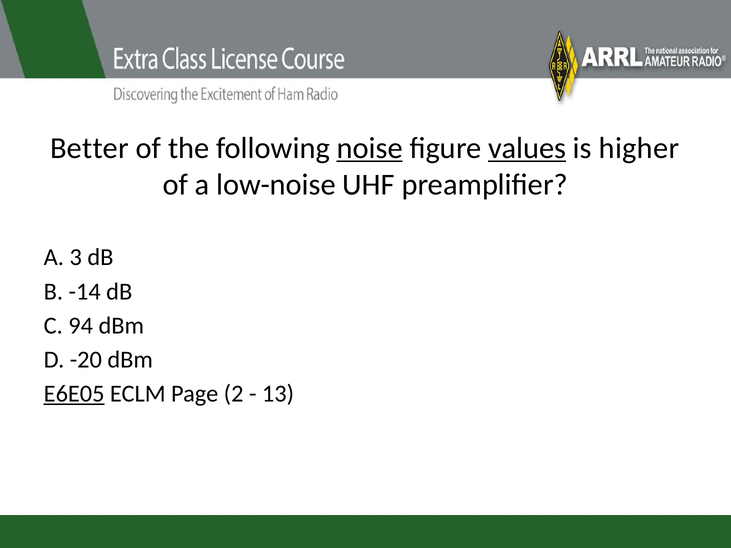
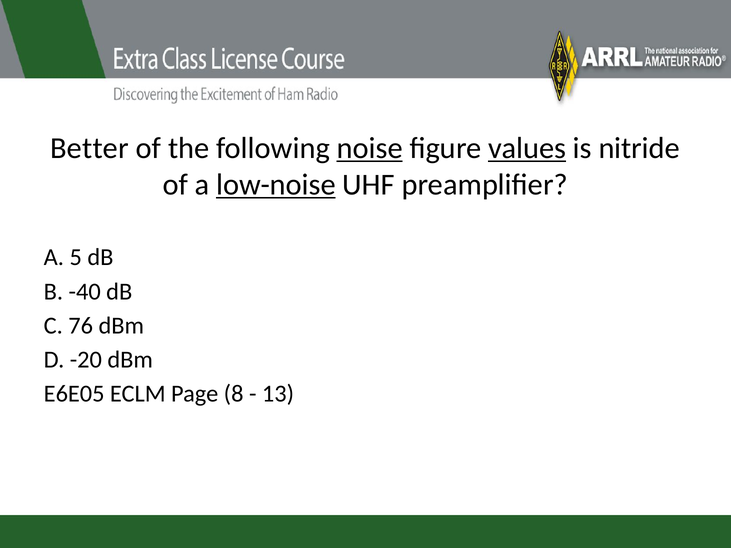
higher: higher -> nitride
low-noise underline: none -> present
3: 3 -> 5
-14: -14 -> -40
94: 94 -> 76
E6E05 underline: present -> none
2: 2 -> 8
